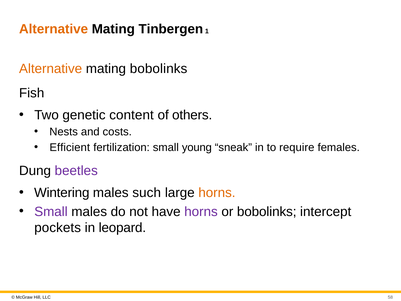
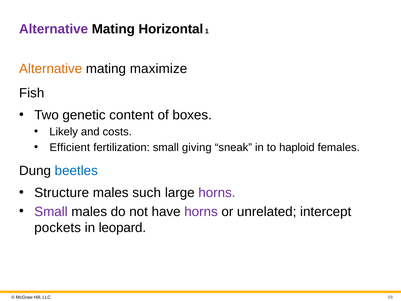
Alternative at (54, 29) colour: orange -> purple
Tinbergen: Tinbergen -> Horizontal
mating bobolinks: bobolinks -> maximize
others: others -> boxes
Nests: Nests -> Likely
young: young -> giving
require: require -> haploid
beetles colour: purple -> blue
Wintering: Wintering -> Structure
horns at (217, 193) colour: orange -> purple
or bobolinks: bobolinks -> unrelated
